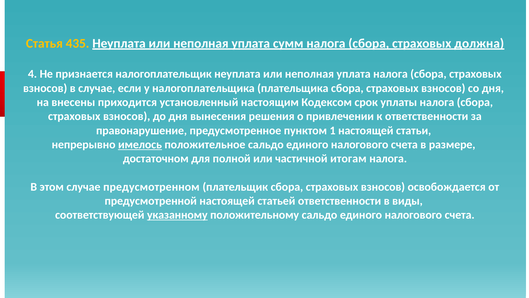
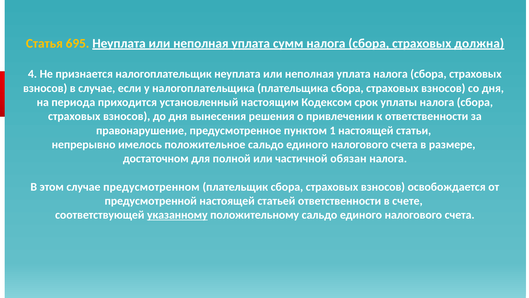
435: 435 -> 695
внесены: внесены -> периода
имелось underline: present -> none
итогам: итогам -> обязан
виды: виды -> счете
